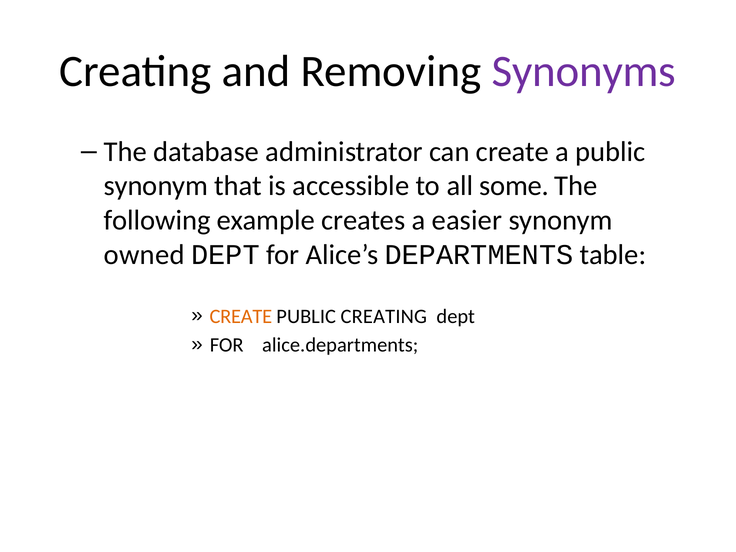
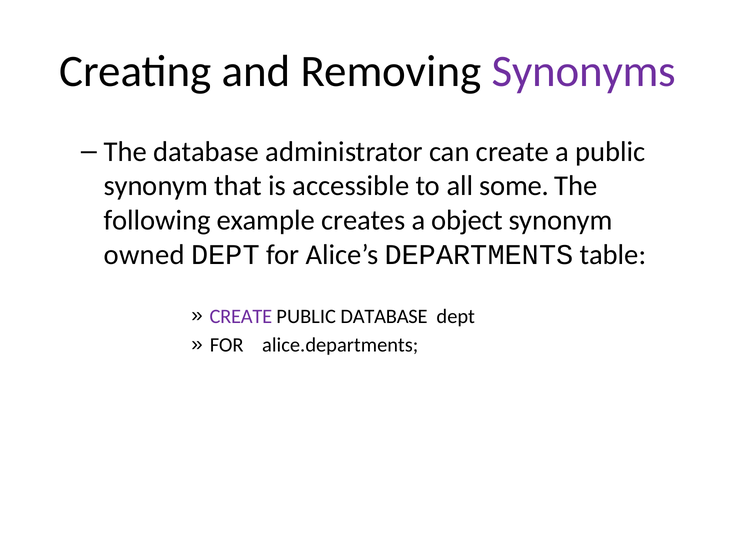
easier: easier -> object
CREATE at (241, 316) colour: orange -> purple
PUBLIC CREATING: CREATING -> DATABASE
